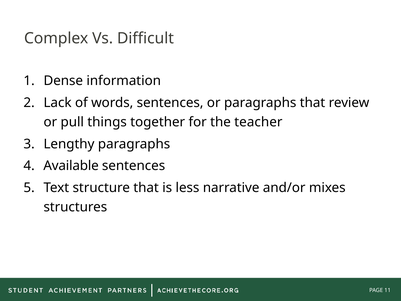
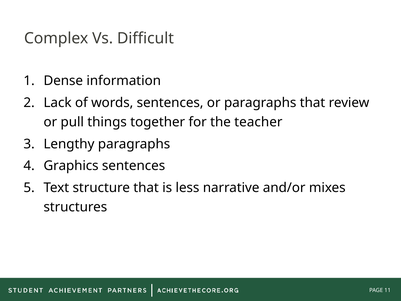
Available: Available -> Graphics
